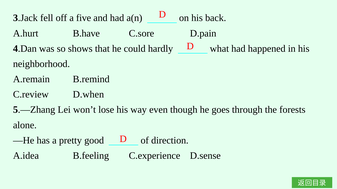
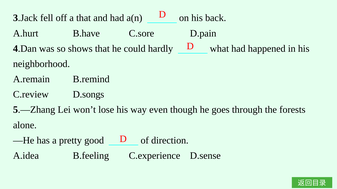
a five: five -> that
D.when: D.when -> D.songs
